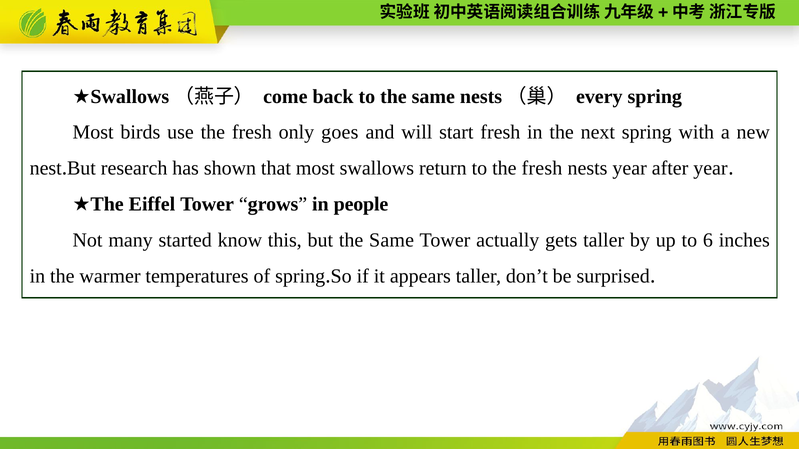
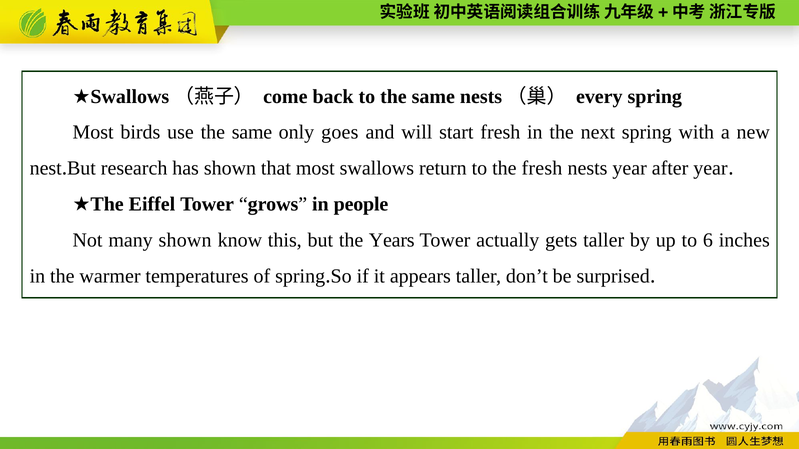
use the fresh: fresh -> same
many started: started -> shown
but the Same: Same -> Years
